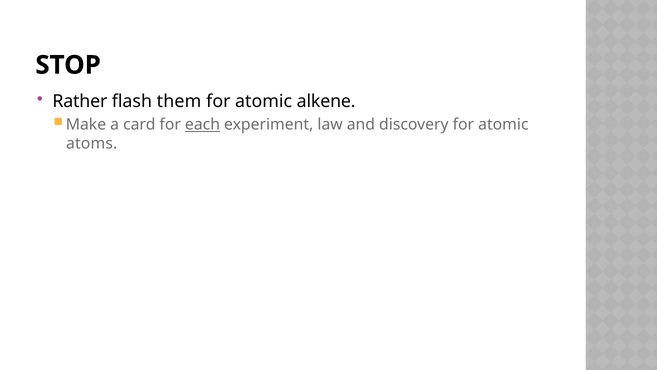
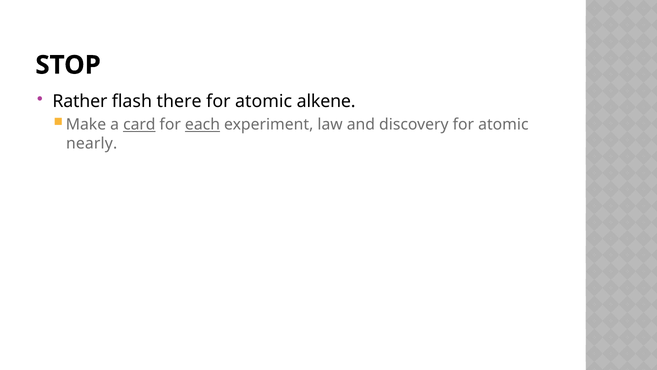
them: them -> there
card underline: none -> present
atoms: atoms -> nearly
